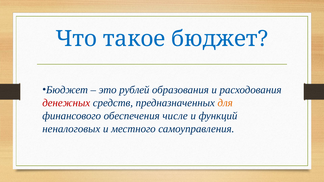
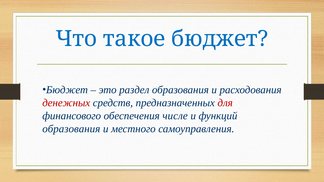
рублей: рублей -> раздел
для colour: orange -> red
неналоговых at (71, 129): неналоговых -> образования
